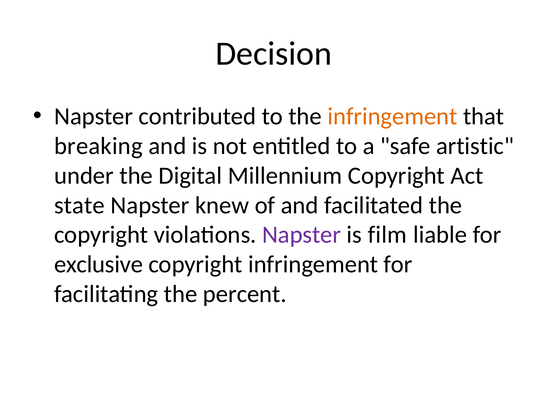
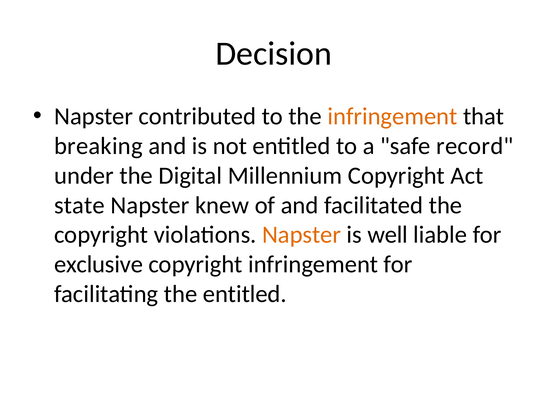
artistic: artistic -> record
Napster at (302, 235) colour: purple -> orange
film: film -> well
the percent: percent -> entitled
